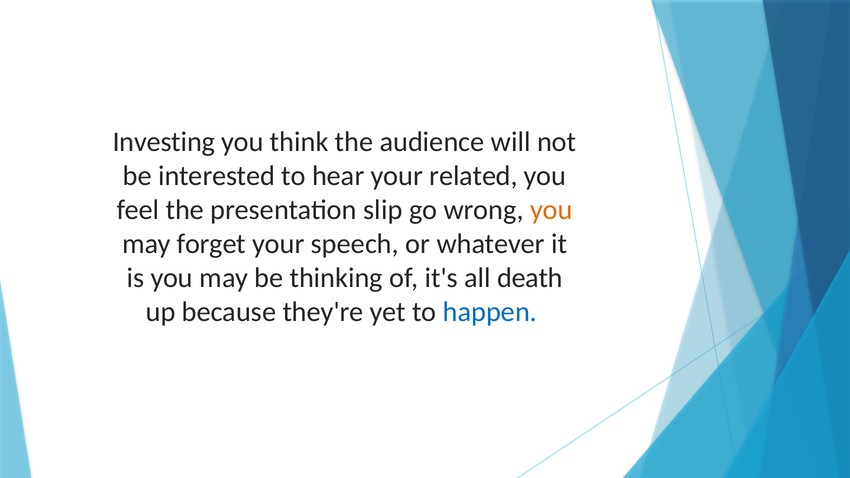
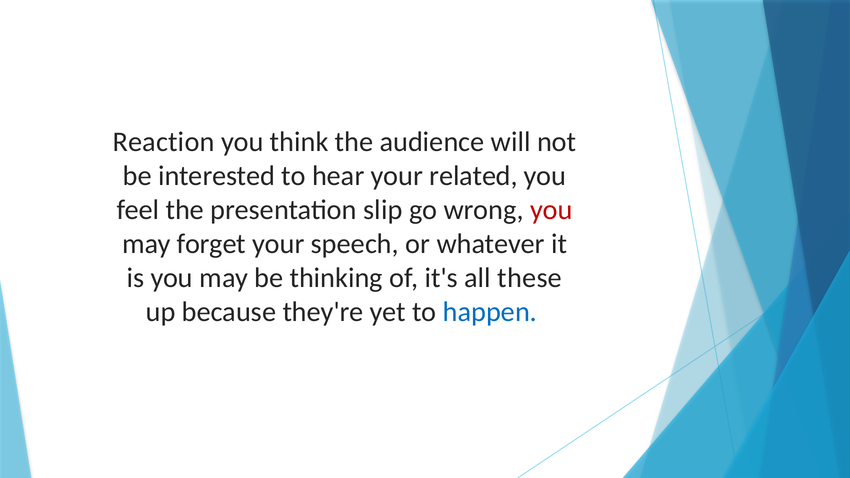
Investing: Investing -> Reaction
you at (551, 210) colour: orange -> red
death: death -> these
